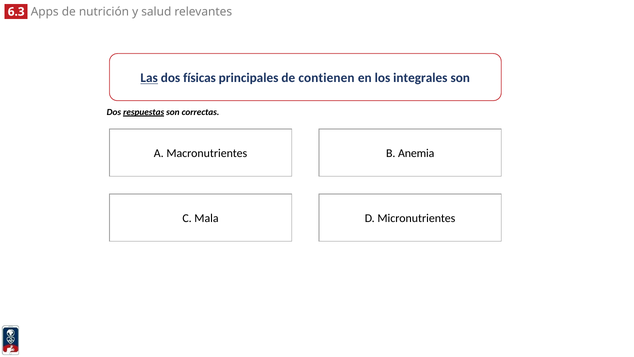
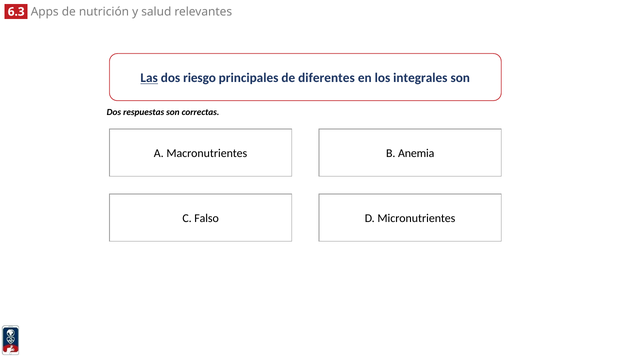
físicas: físicas -> riesgo
contienen: contienen -> diferentes
respuestas underline: present -> none
Mala: Mala -> Falso
